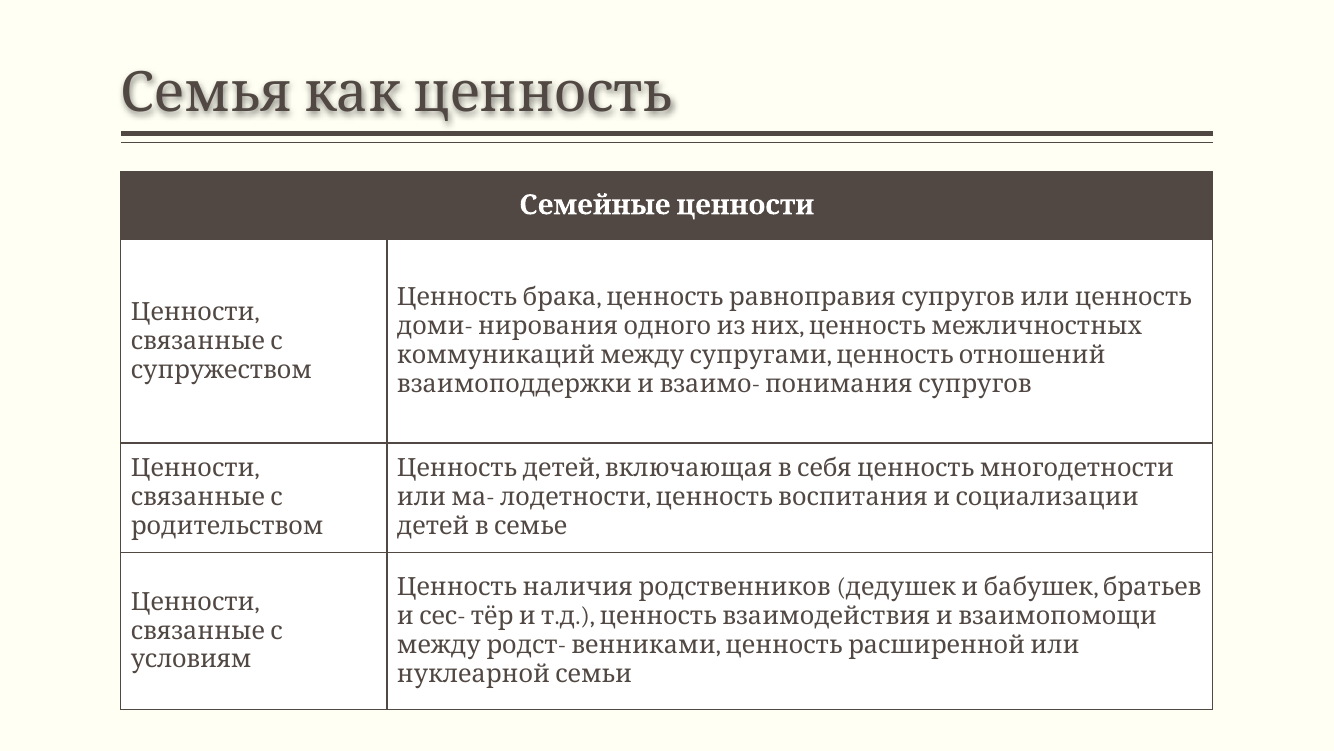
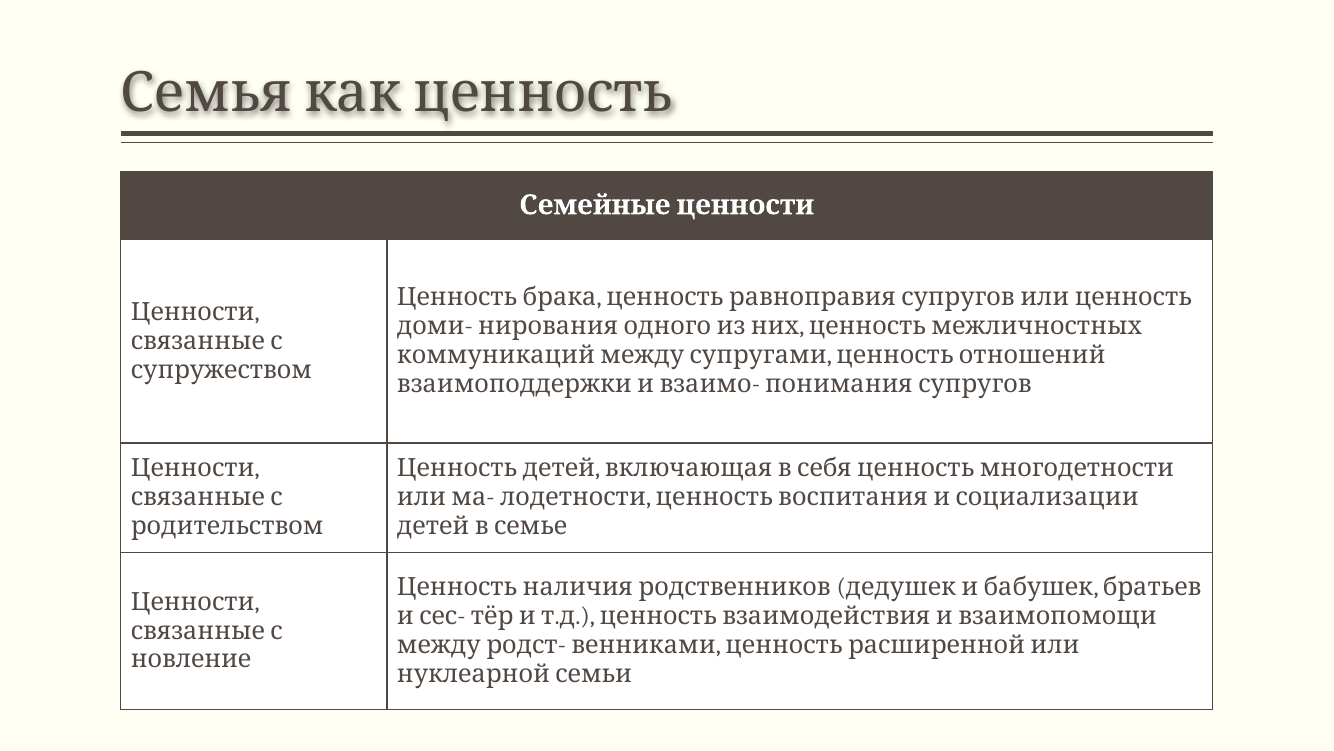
условиям: условиям -> новление
